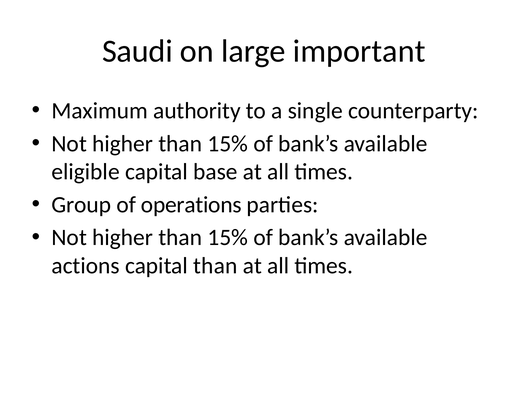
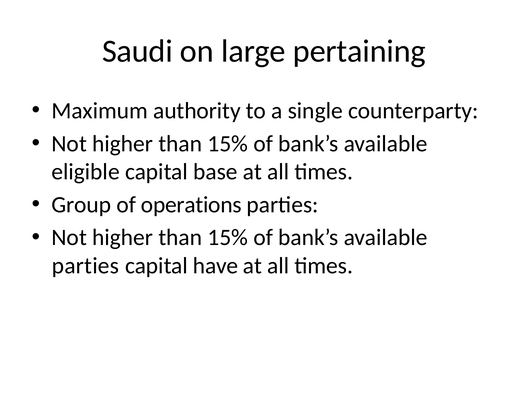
important: important -> pertaining
actions at (86, 266): actions -> parties
capital than: than -> have
